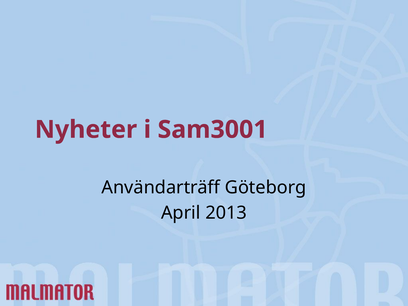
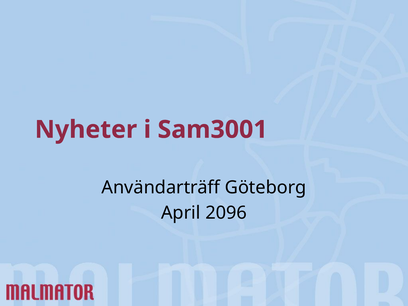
2013: 2013 -> 2096
